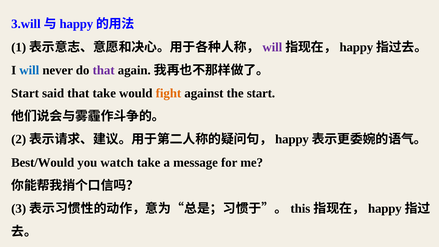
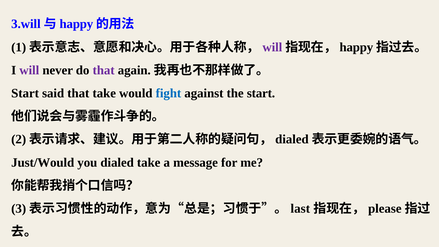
will at (29, 70) colour: blue -> purple
fight colour: orange -> blue
happy at (292, 139): happy -> dialed
Best/Would: Best/Would -> Just/Would
you watch: watch -> dialed
this: this -> last
happy at (385, 209): happy -> please
